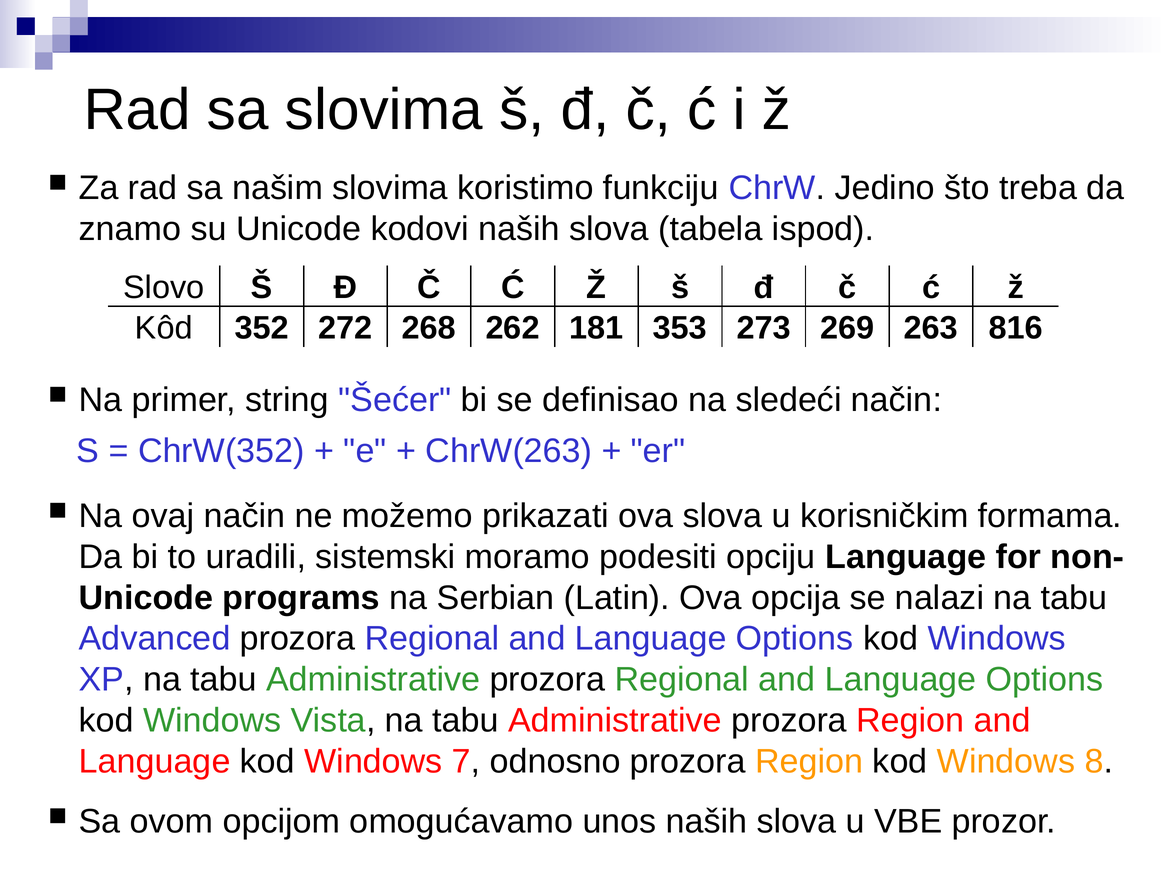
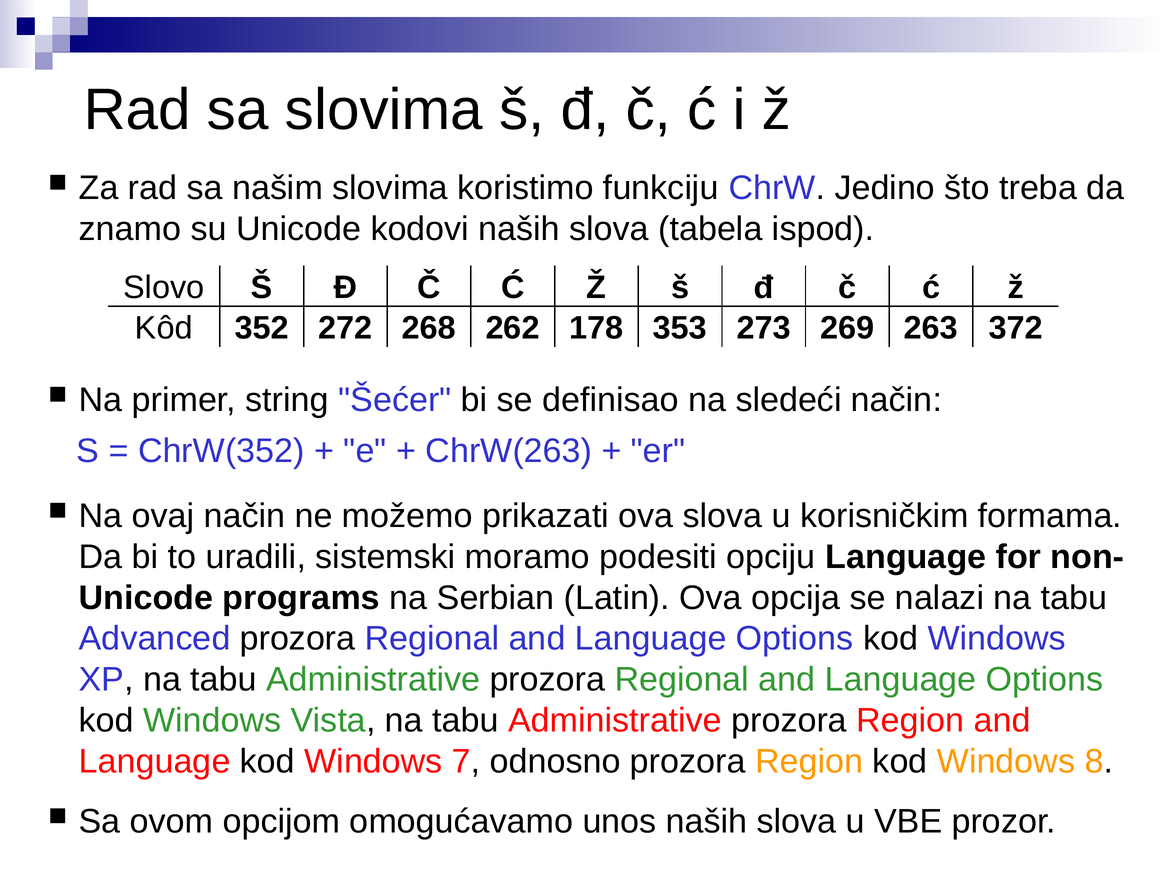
181: 181 -> 178
816: 816 -> 372
